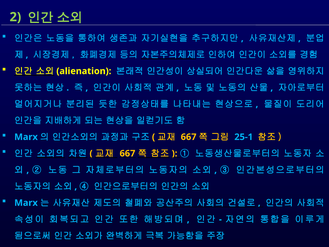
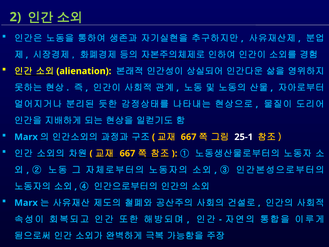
25-1 colour: light blue -> white
